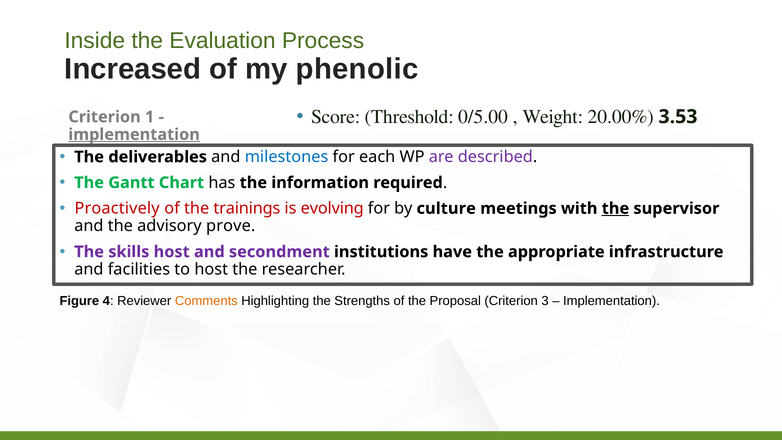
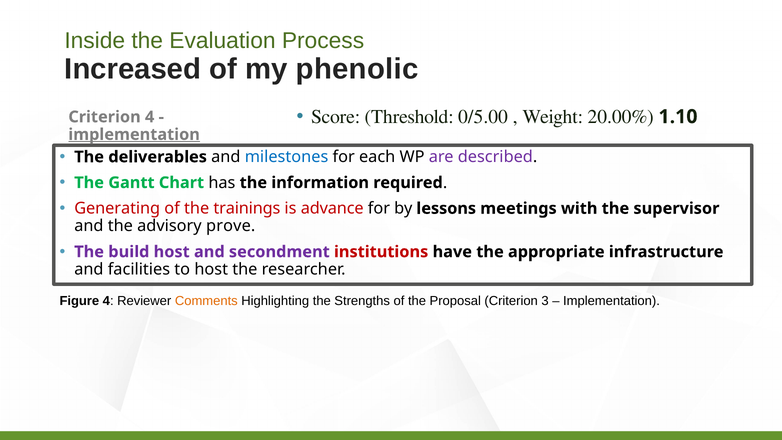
3.53: 3.53 -> 1.10
Criterion 1: 1 -> 4
Proactively: Proactively -> Generating
evolving: evolving -> advance
culture: culture -> lessons
the at (615, 208) underline: present -> none
skills: skills -> build
institutions colour: black -> red
